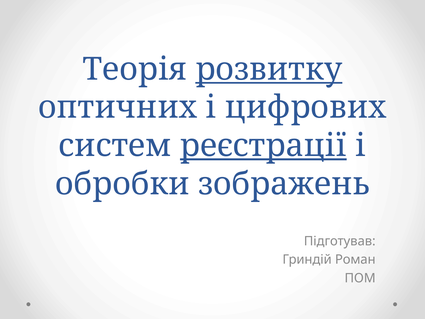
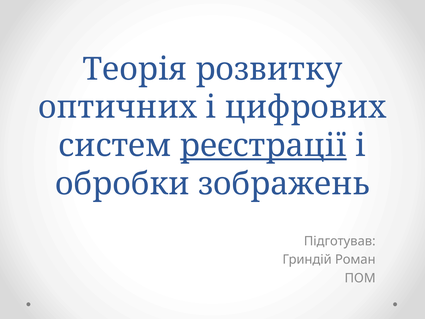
розвитку underline: present -> none
